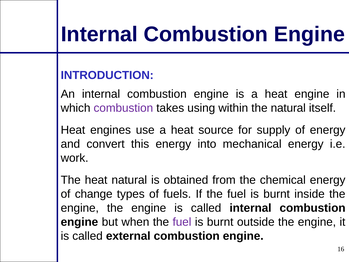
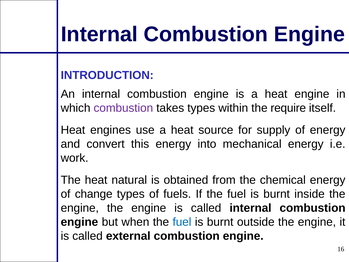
takes using: using -> types
the natural: natural -> require
fuel at (182, 222) colour: purple -> blue
